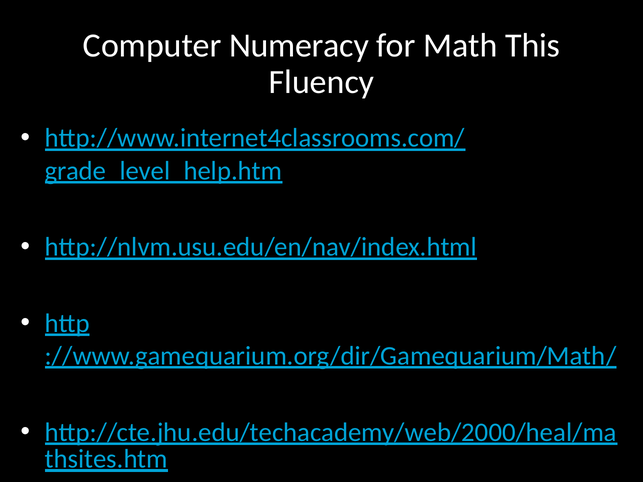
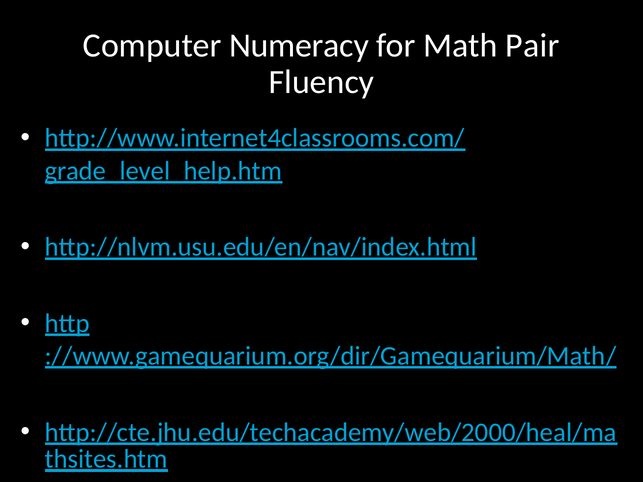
This: This -> Pair
